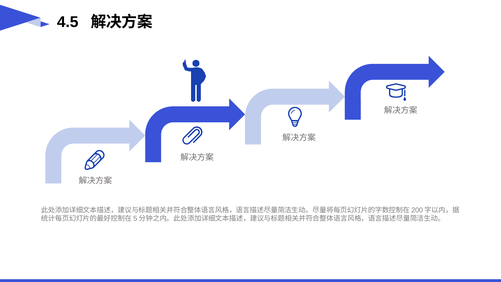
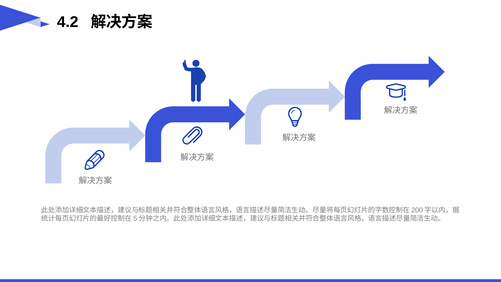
4.5: 4.5 -> 4.2
